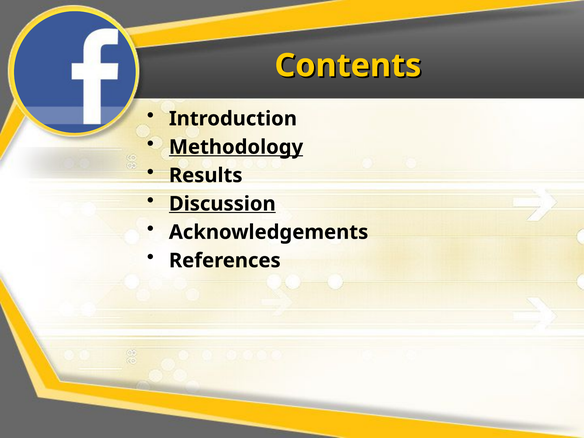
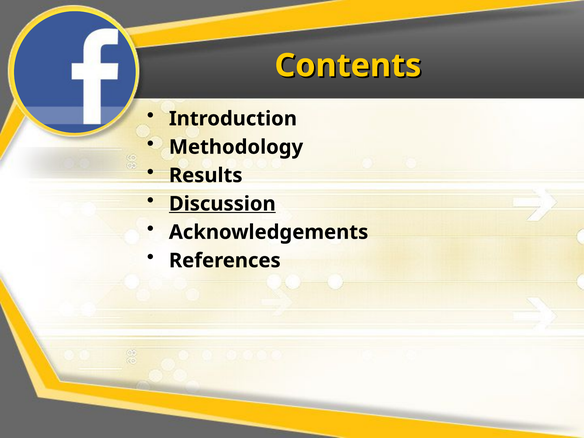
Methodology underline: present -> none
